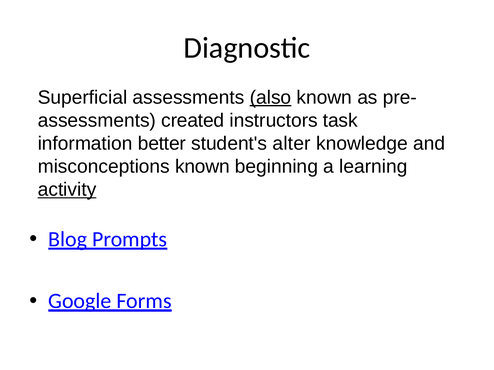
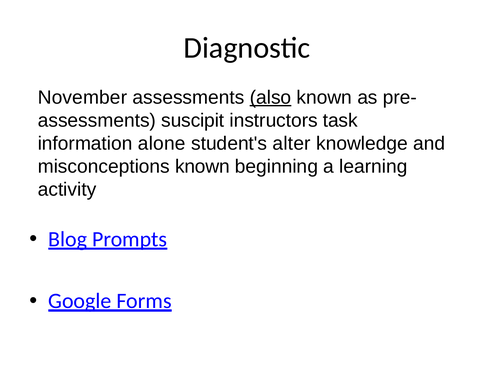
Superficial: Superficial -> November
created: created -> suscipit
better: better -> alone
activity underline: present -> none
